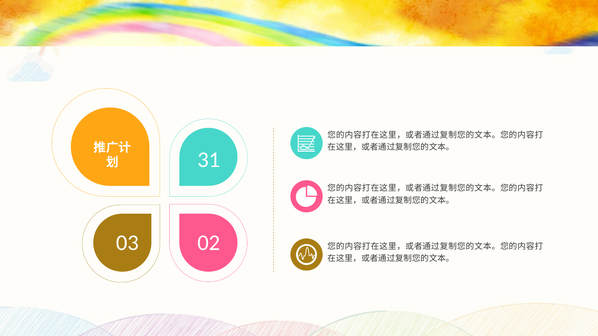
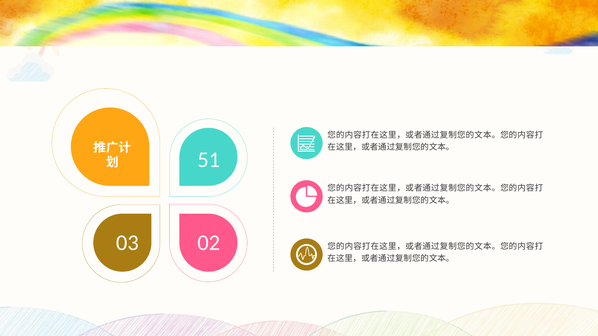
31: 31 -> 51
